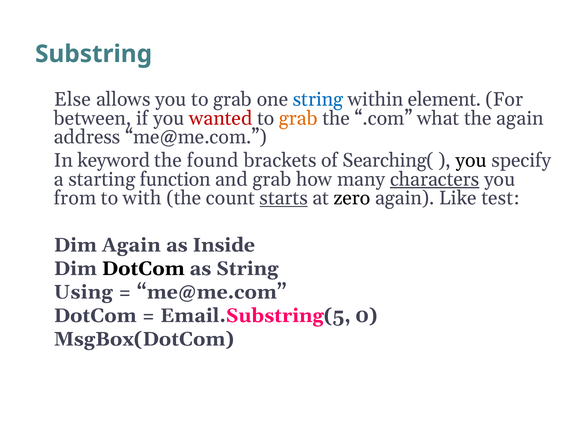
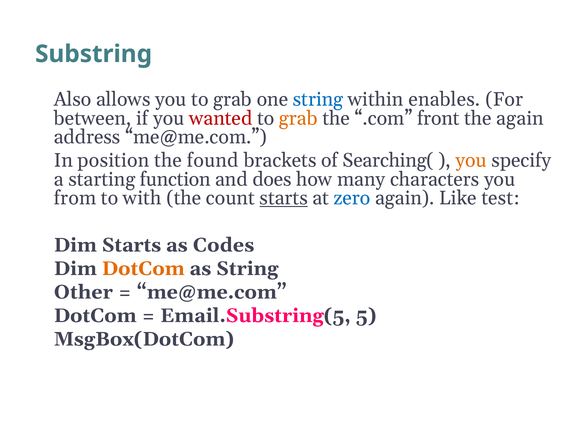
Else: Else -> Also
element: element -> enables
what: what -> front
keyword: keyword -> position
you at (471, 160) colour: black -> orange
and grab: grab -> does
characters underline: present -> none
zero colour: black -> blue
Dim Again: Again -> Starts
Inside: Inside -> Codes
DotCom at (143, 268) colour: black -> orange
Using: Using -> Other
0: 0 -> 5
